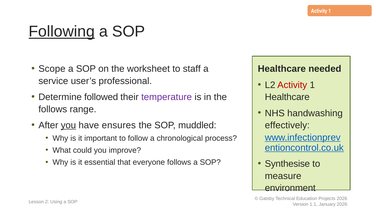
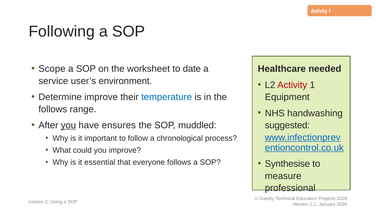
Following underline: present -> none
staff: staff -> date
professional: professional -> environment
Determine followed: followed -> improve
temperature colour: purple -> blue
Healthcare at (287, 97): Healthcare -> Equipment
effectively: effectively -> suggested
environment: environment -> professional
